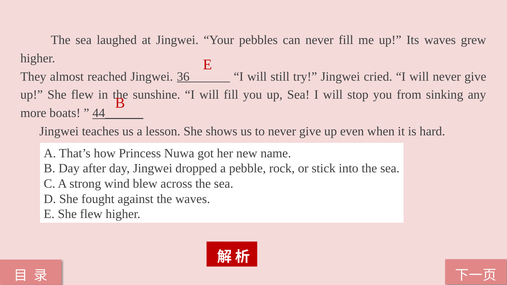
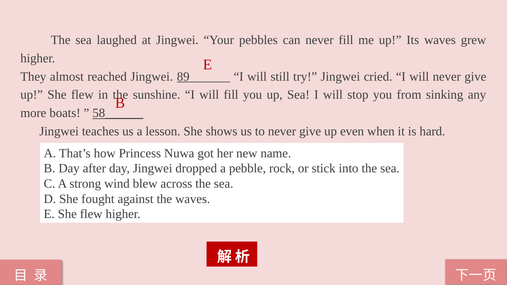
36: 36 -> 89
44______: 44______ -> 58______
